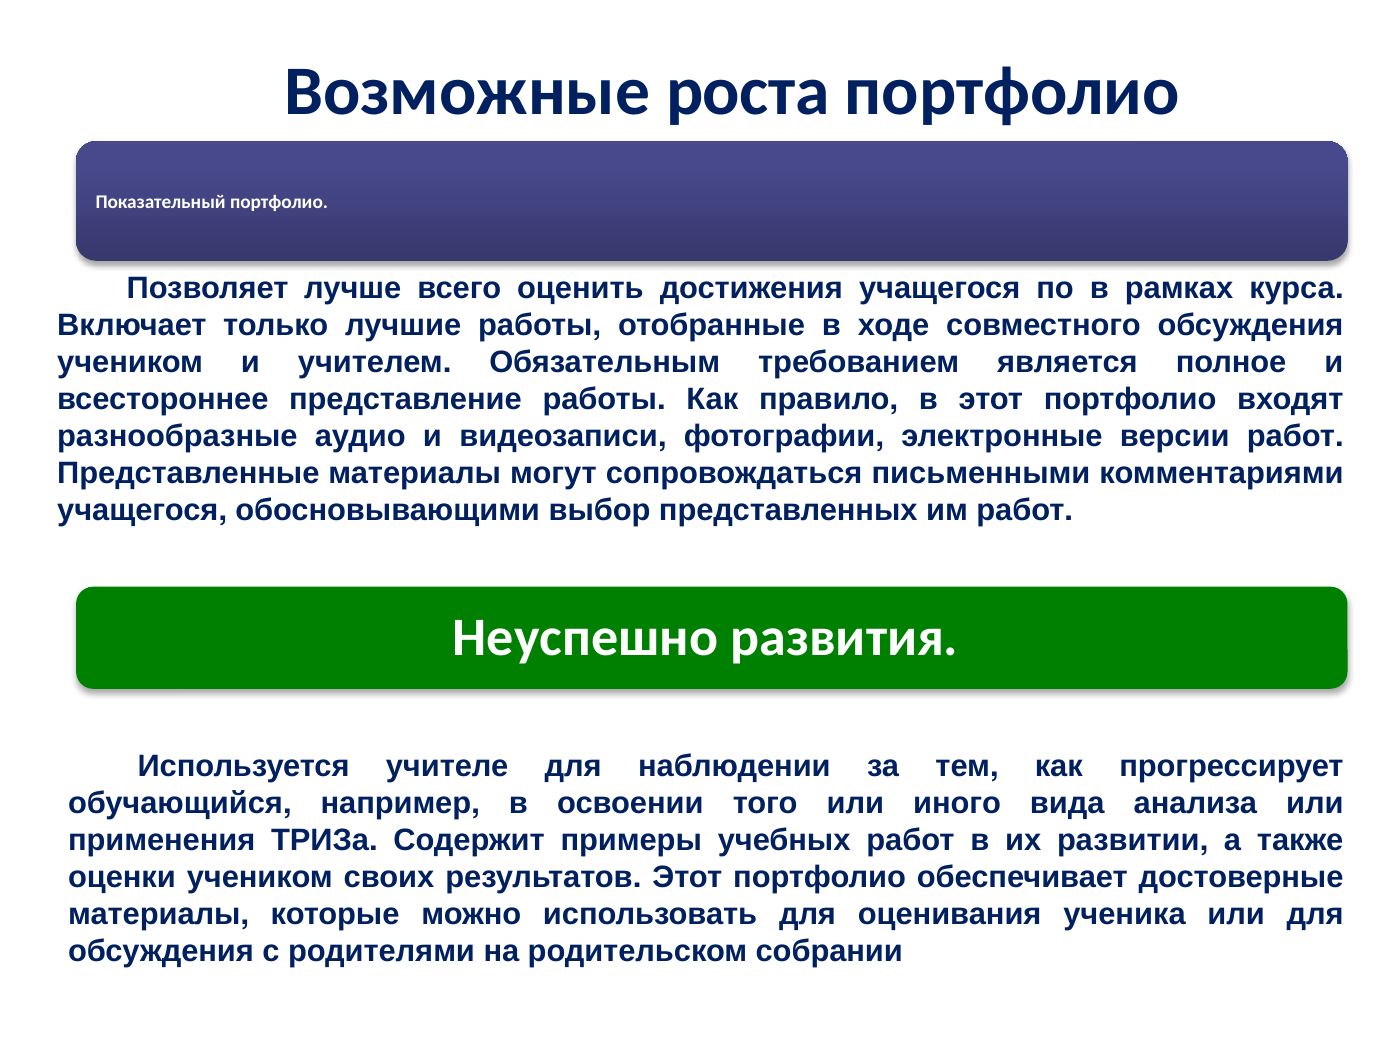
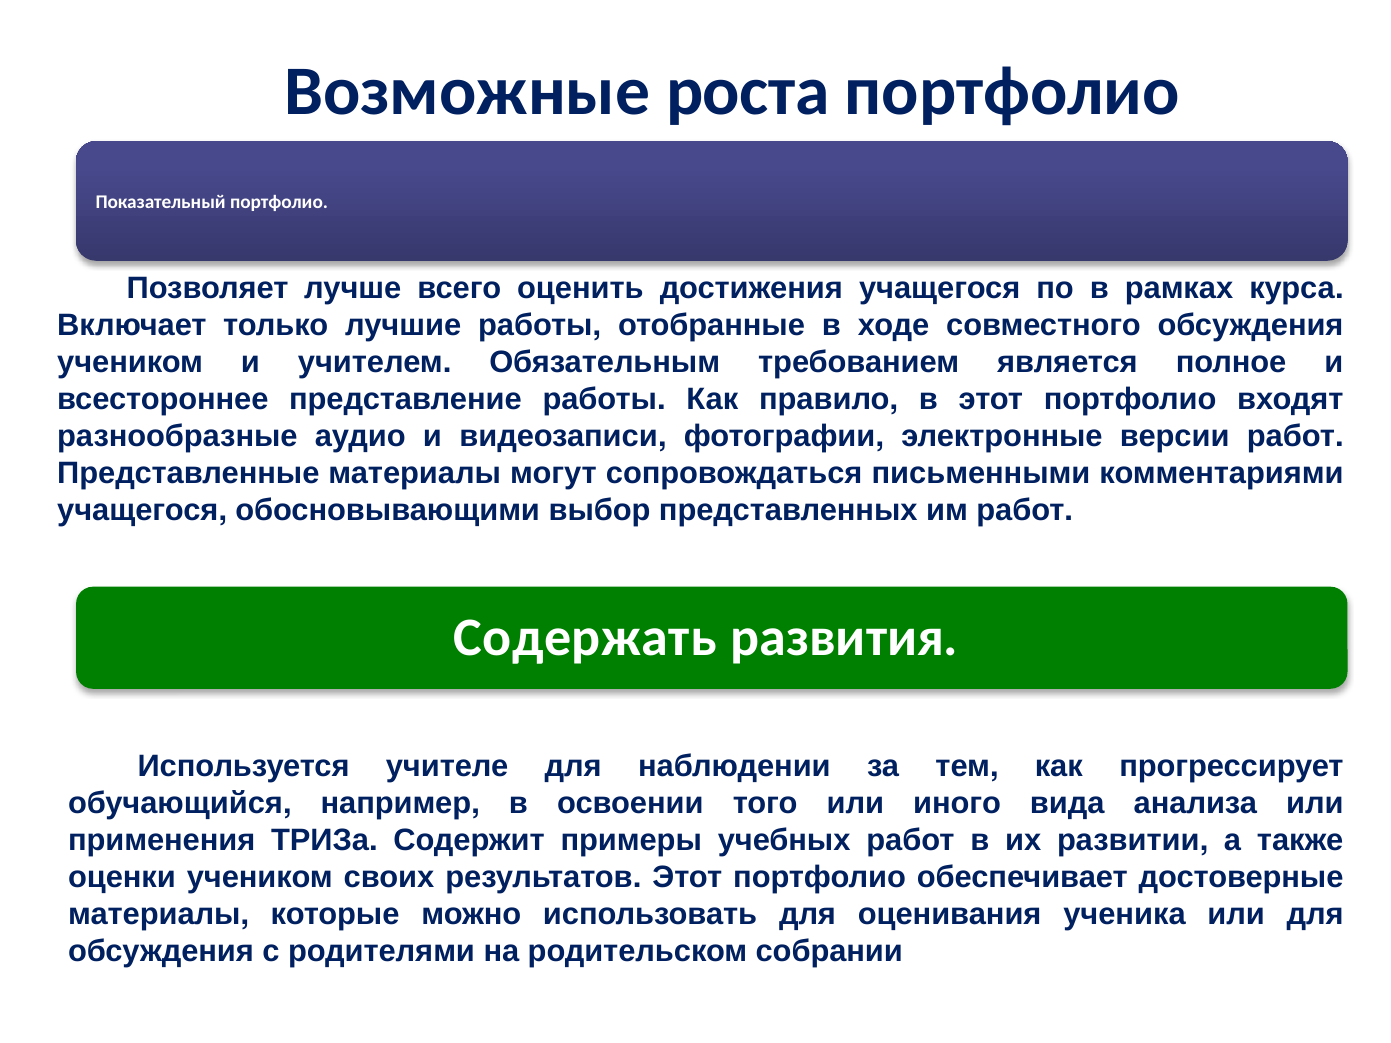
Неуспешно: Неуспешно -> Содержать
